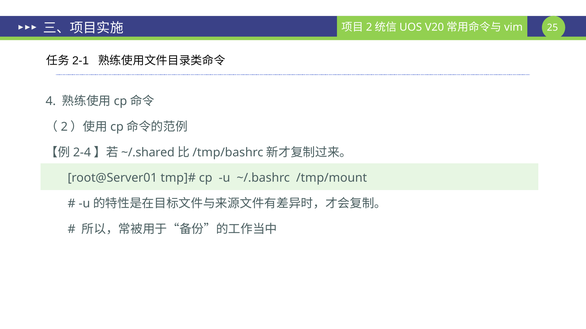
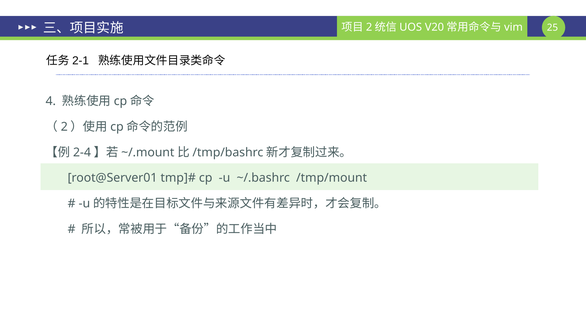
~/.shared: ~/.shared -> ~/.mount
